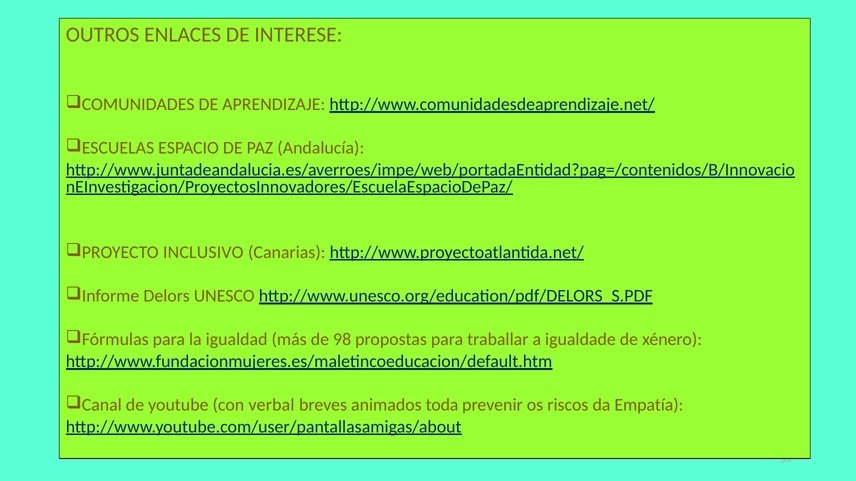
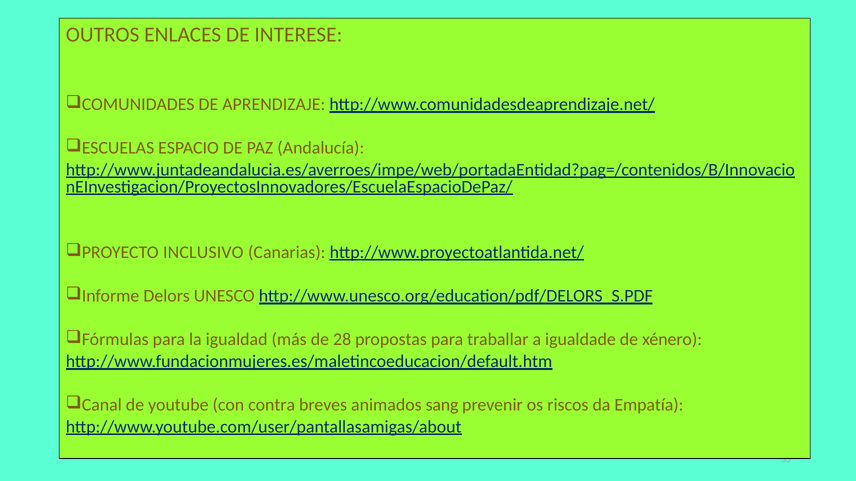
98: 98 -> 28
verbal: verbal -> contra
toda: toda -> sang
